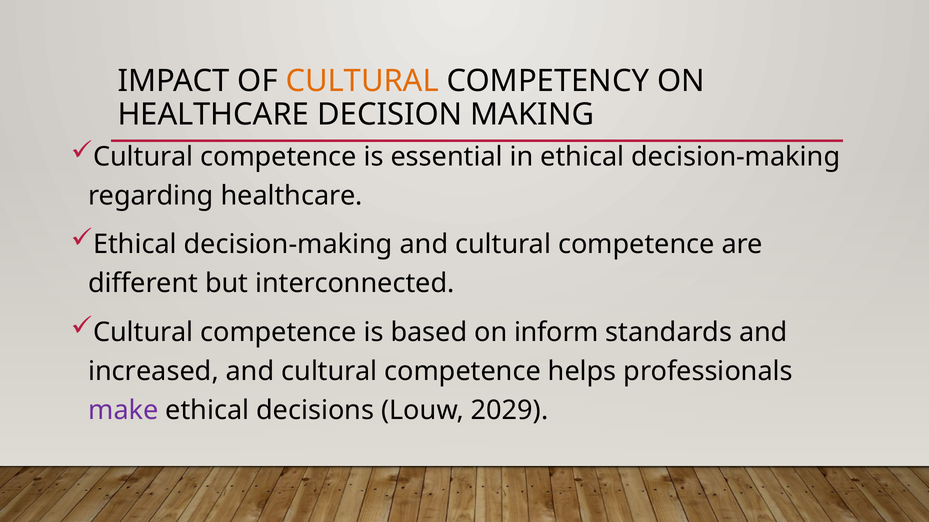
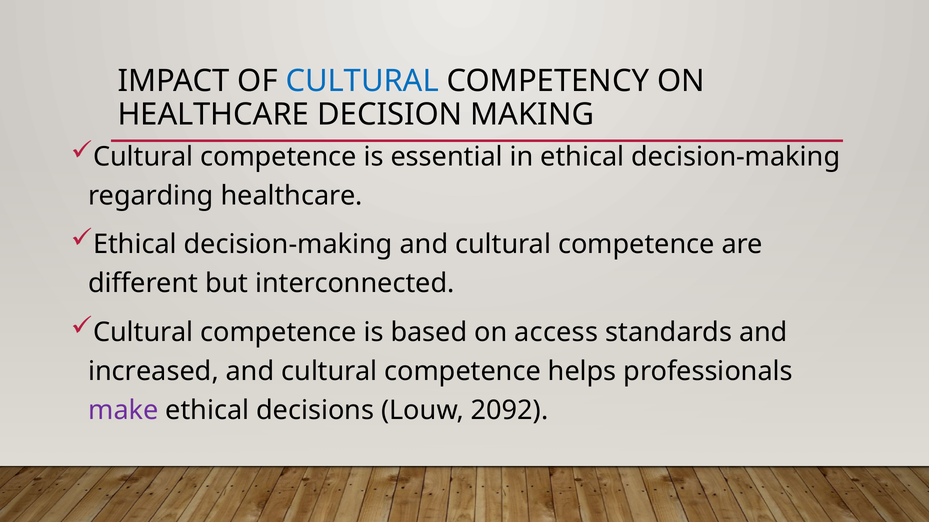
CULTURAL at (362, 81) colour: orange -> blue
inform: inform -> access
2029: 2029 -> 2092
